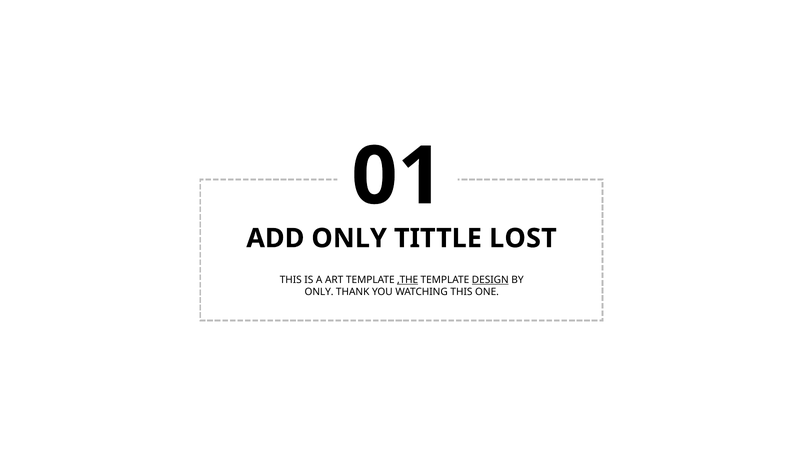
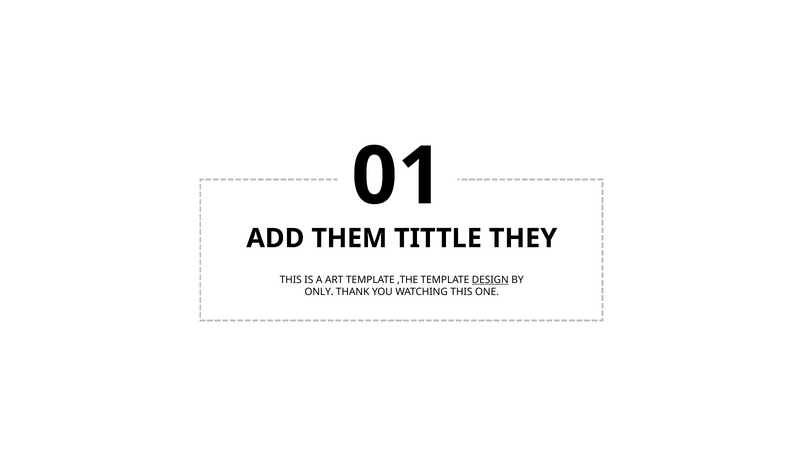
ADD ONLY: ONLY -> THEM
LOST: LOST -> THEY
,THE underline: present -> none
